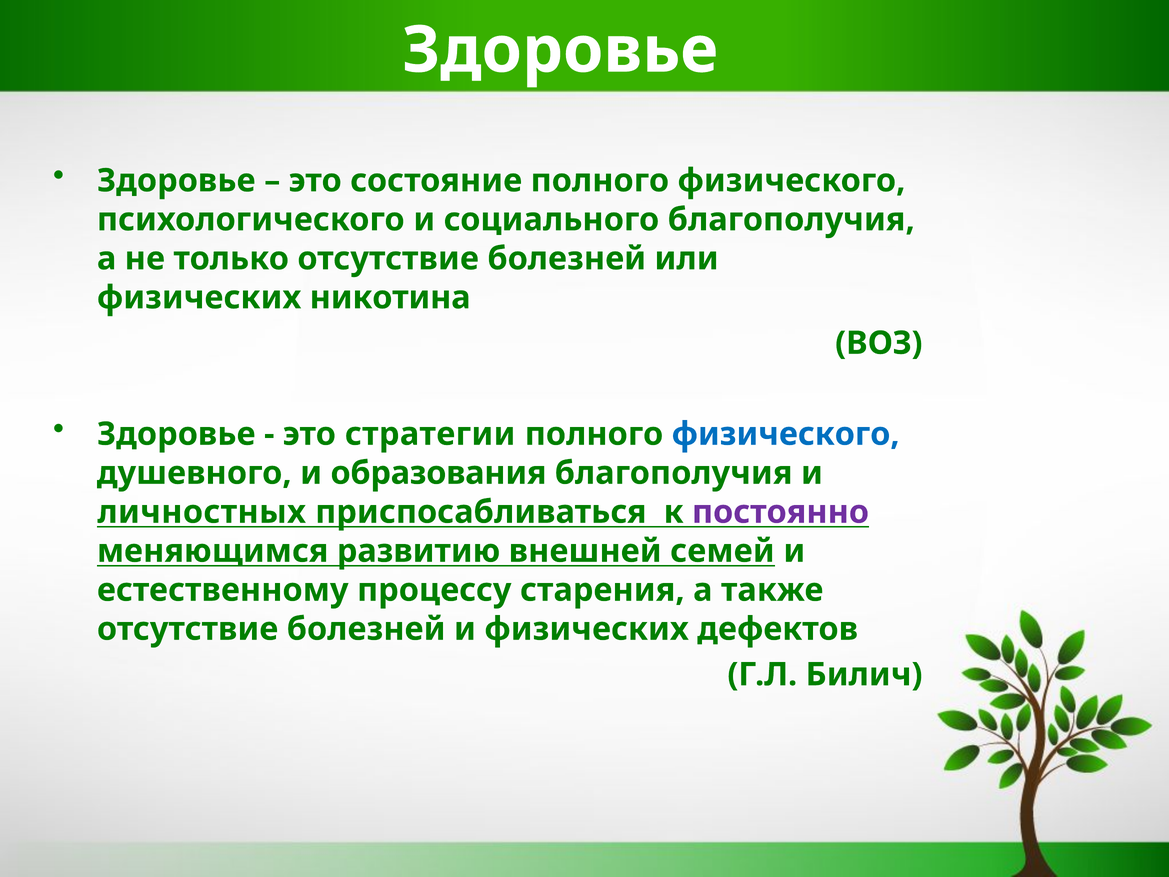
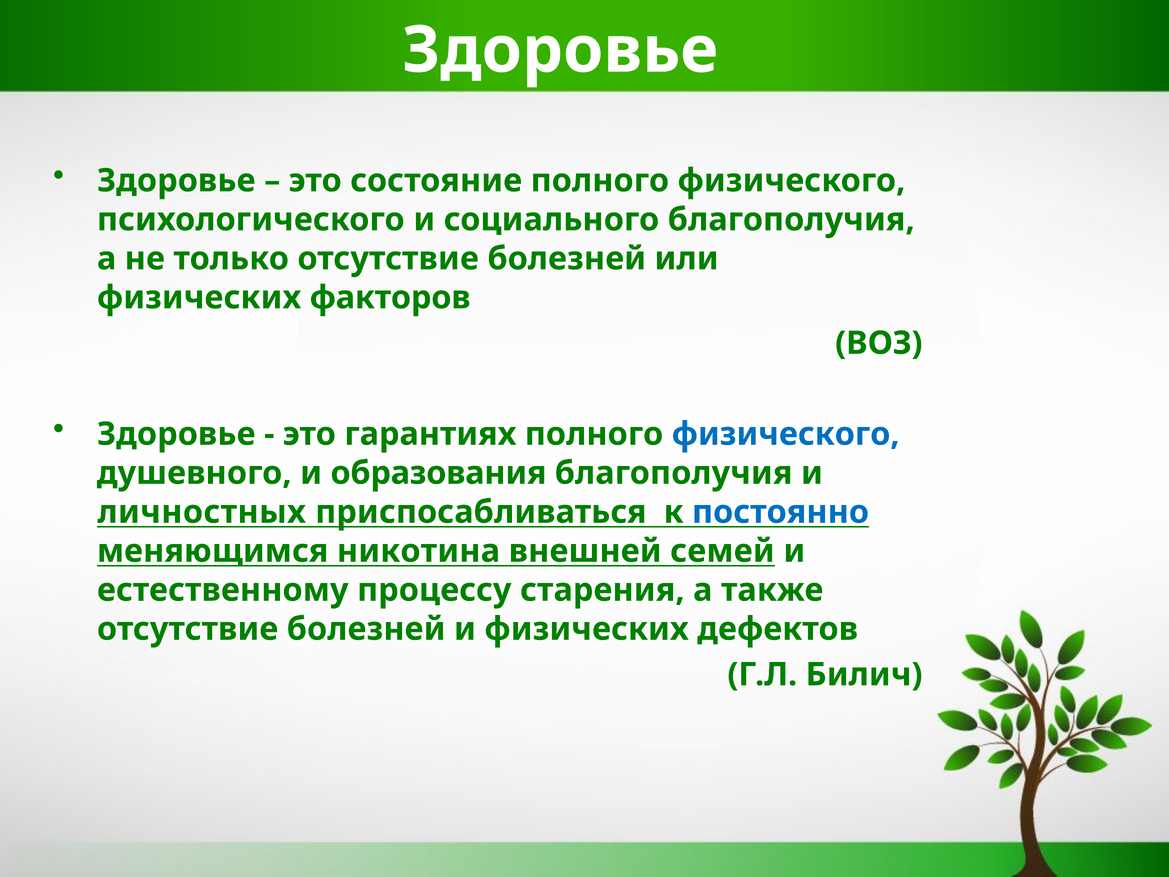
никотина: никотина -> факторов
стратегии: стратегии -> гарантиях
постоянно colour: purple -> blue
развитию: развитию -> никотина
